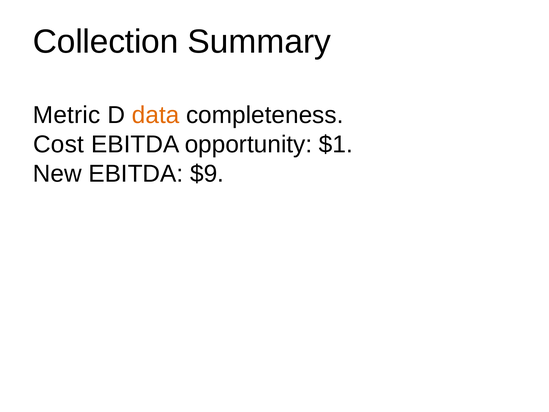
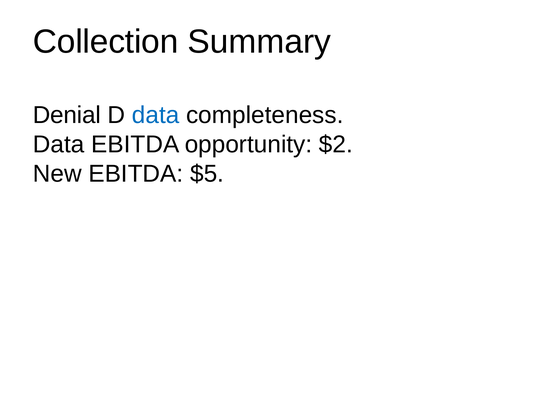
Metric: Metric -> Denial
data at (156, 115) colour: orange -> blue
Cost at (58, 144): Cost -> Data
$1: $1 -> $2
$9: $9 -> $5
